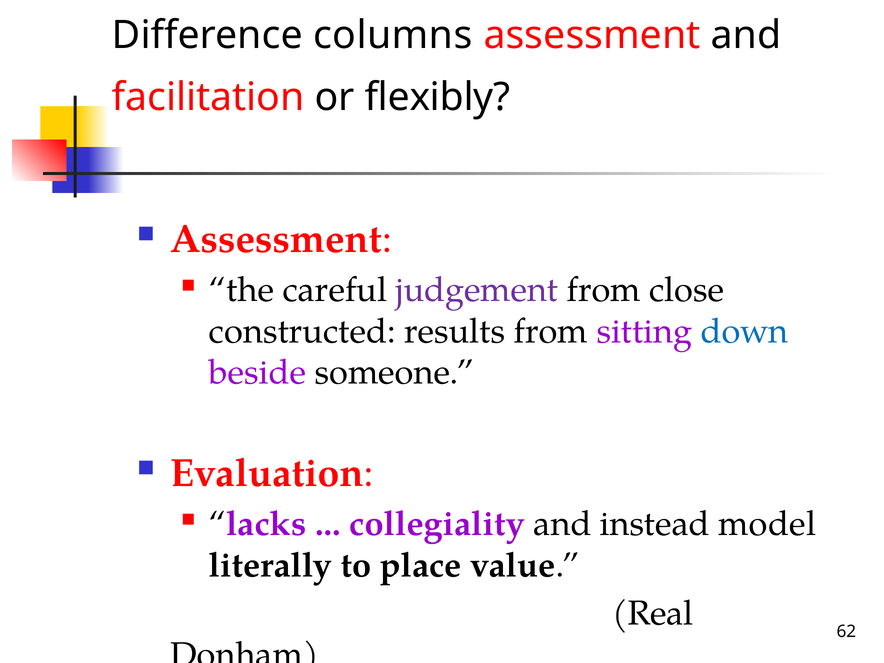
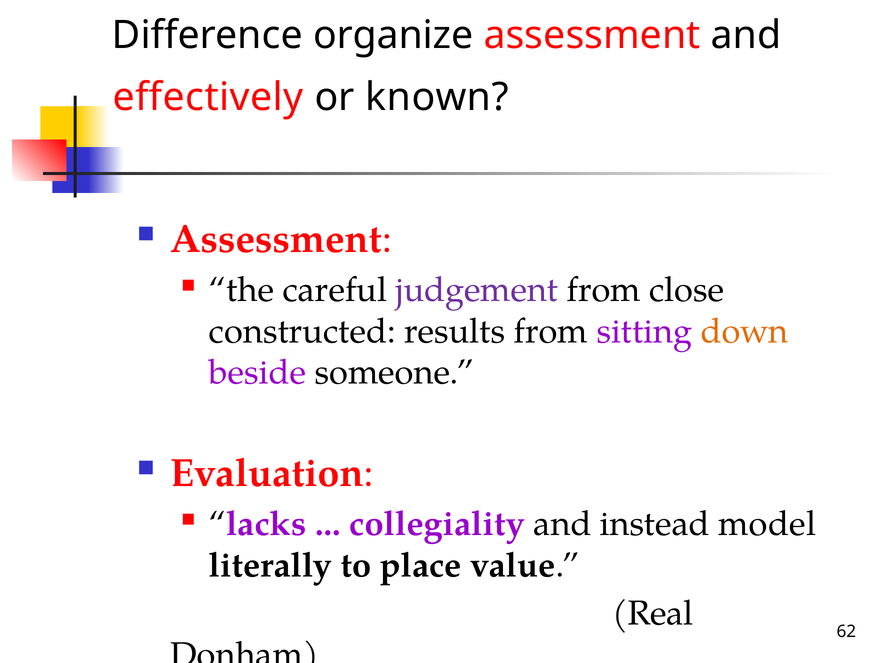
columns: columns -> organize
facilitation: facilitation -> effectively
flexibly: flexibly -> known
down colour: blue -> orange
